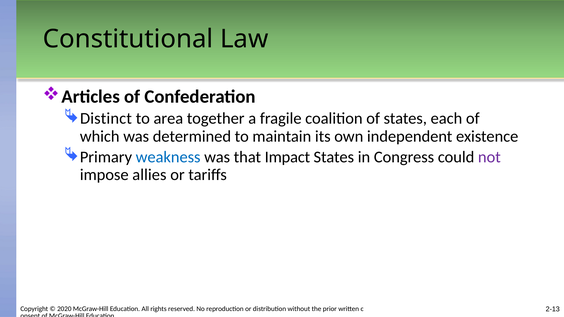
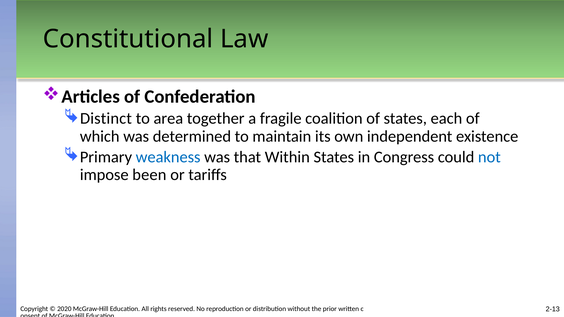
Impact: Impact -> Within
not colour: purple -> blue
allies: allies -> been
